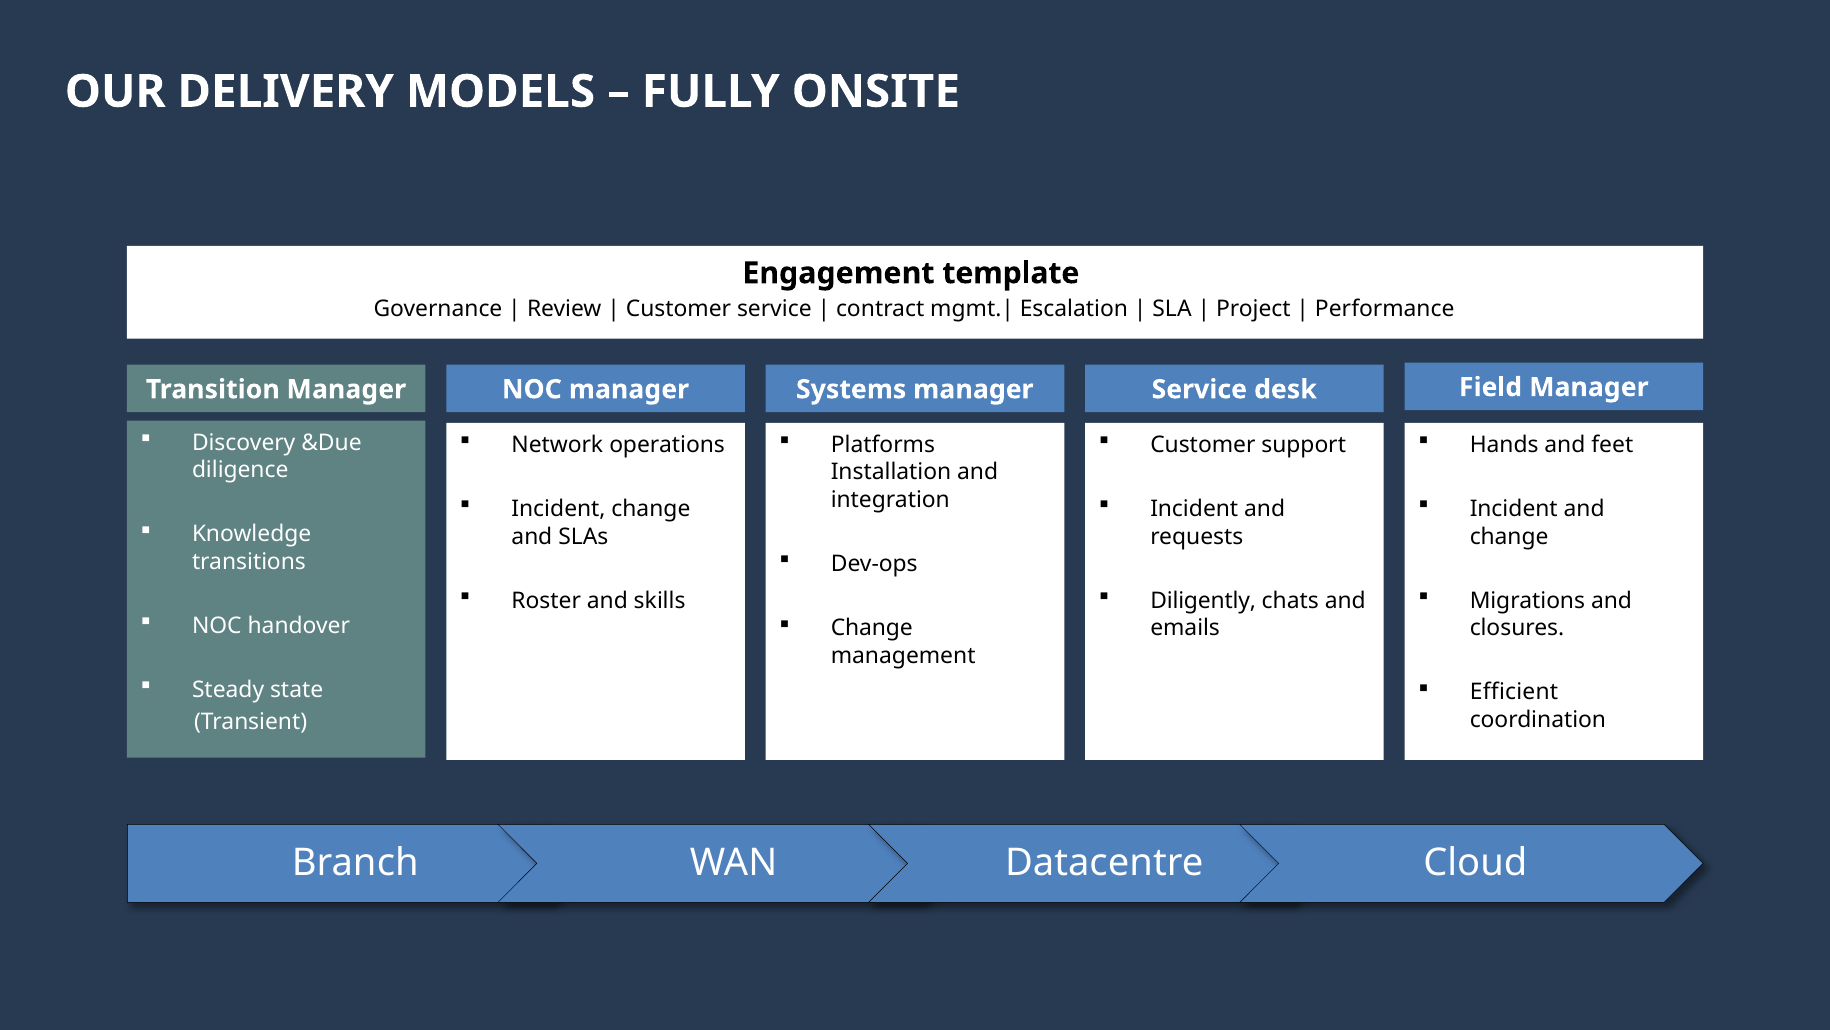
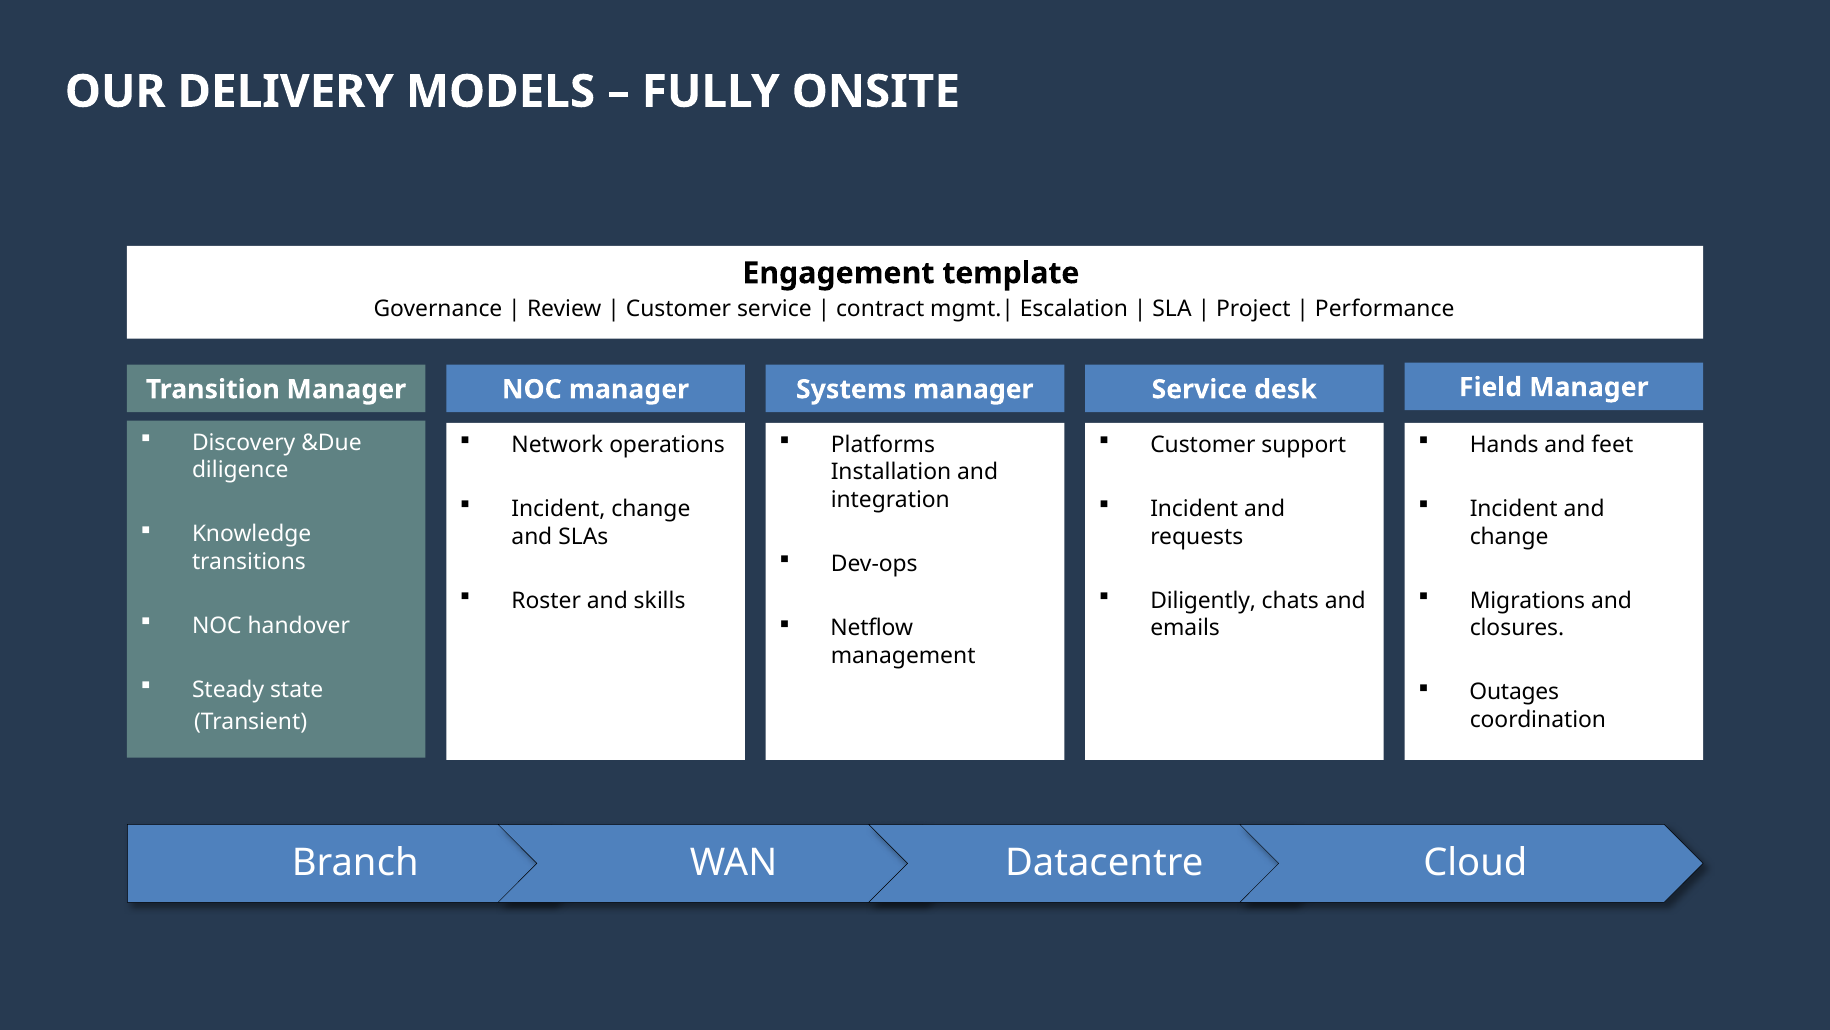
Change at (872, 628): Change -> Netflow
Efficient: Efficient -> Outages
